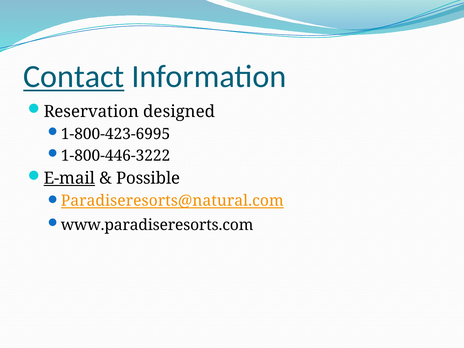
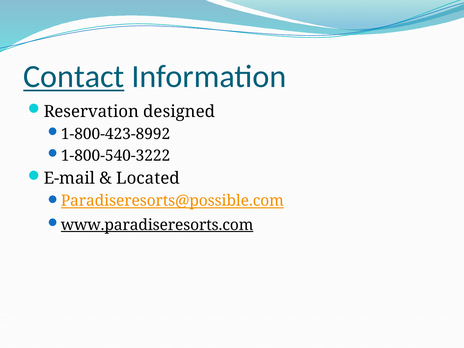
1-800-423-6995: 1-800-423-6995 -> 1-800-423-8992
1-800-446-3222: 1-800-446-3222 -> 1-800-540-3222
E-mail underline: present -> none
Possible: Possible -> Located
Paradiseresorts@natural.com: Paradiseresorts@natural.com -> Paradiseresorts@possible.com
www.paradiseresorts.com underline: none -> present
